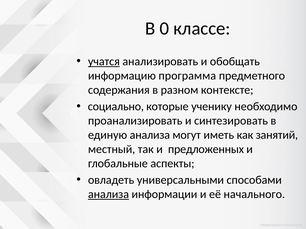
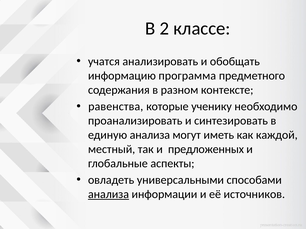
0: 0 -> 2
учатся underline: present -> none
социально: социально -> равенства
занятий: занятий -> каждой
начального: начального -> источников
